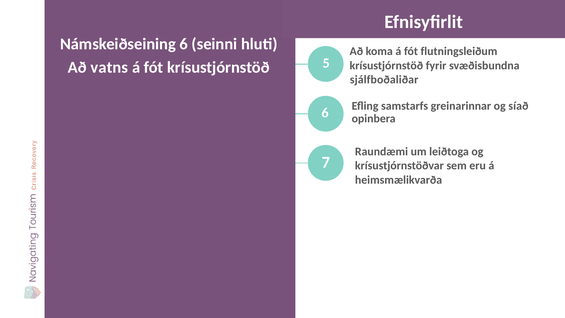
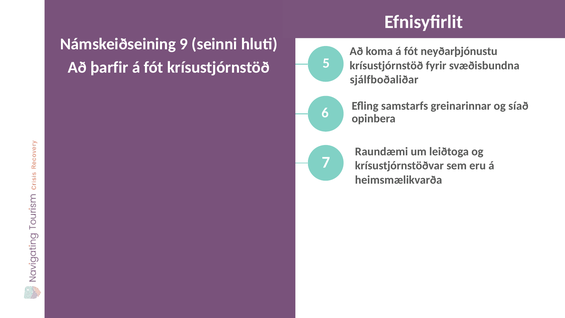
Námskeiðseining 6: 6 -> 9
flutningsleiðum: flutningsleiðum -> neyðarþjónustu
vatns: vatns -> þarfir
